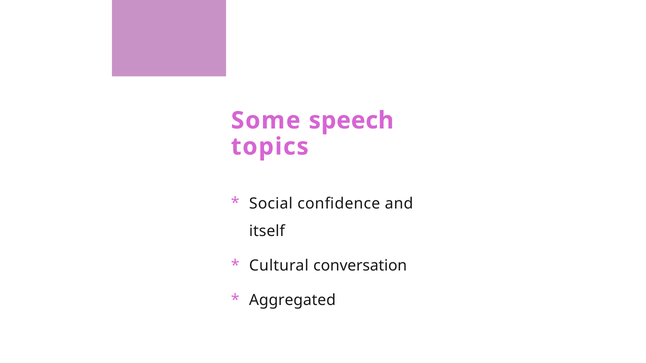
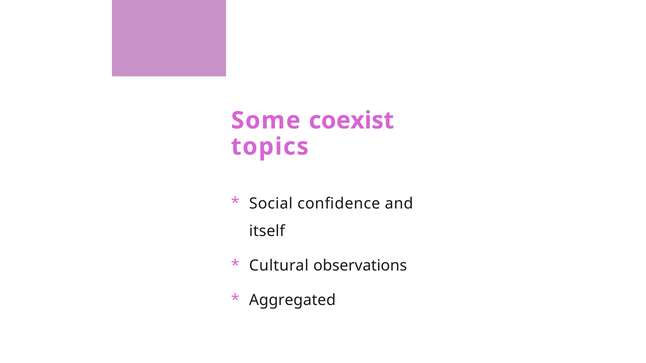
speech: speech -> coexist
conversation: conversation -> observations
